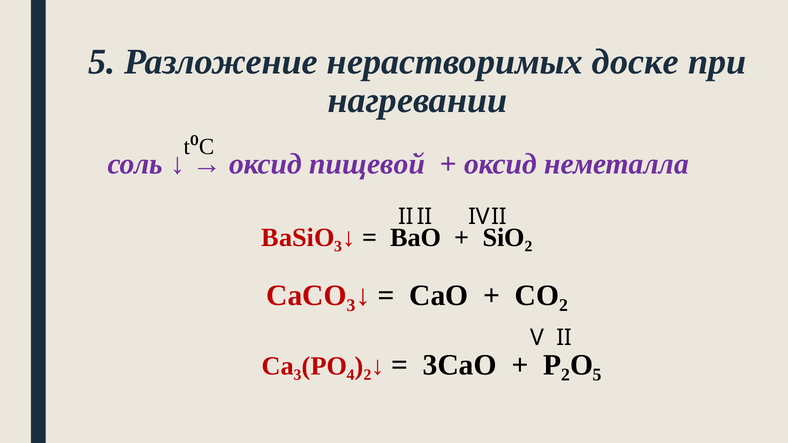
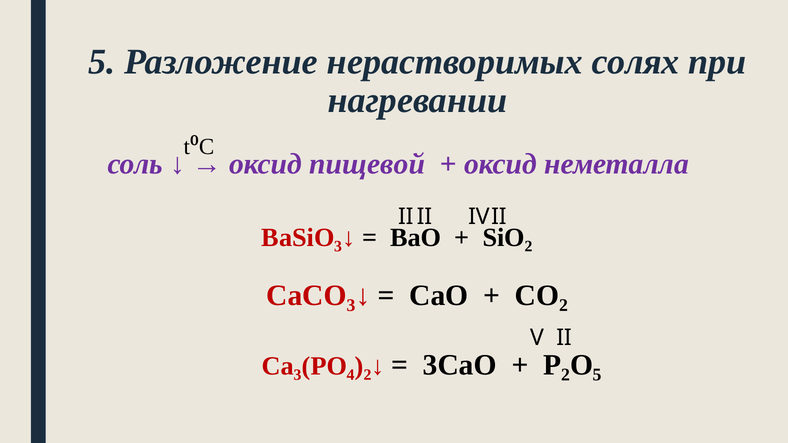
доске: доске -> солях
